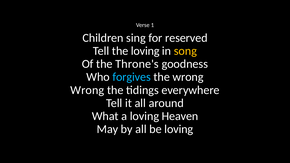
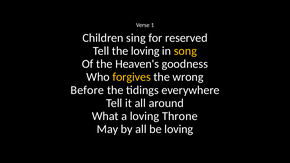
Throne's: Throne's -> Heaven's
forgives colour: light blue -> yellow
Wrong at (87, 90): Wrong -> Before
Heaven: Heaven -> Throne
